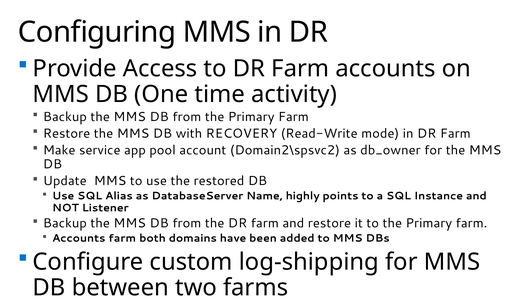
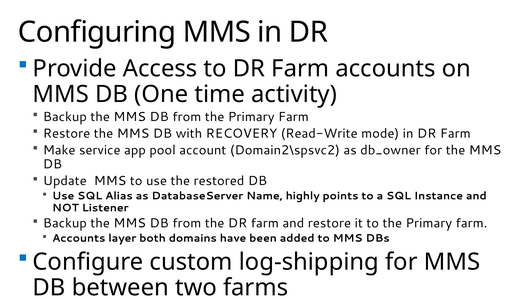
Accounts farm: farm -> layer
